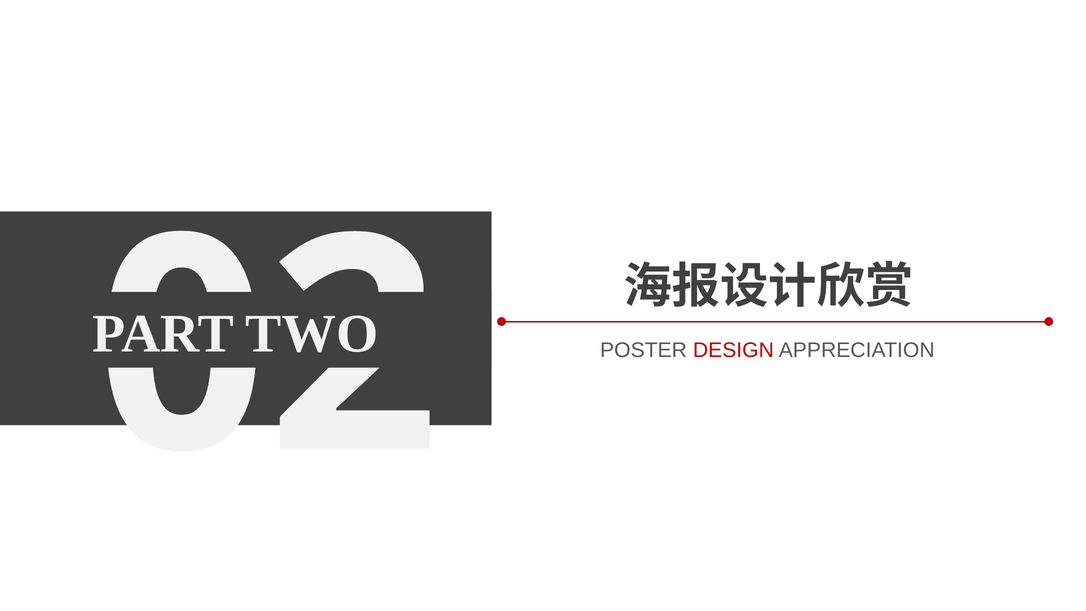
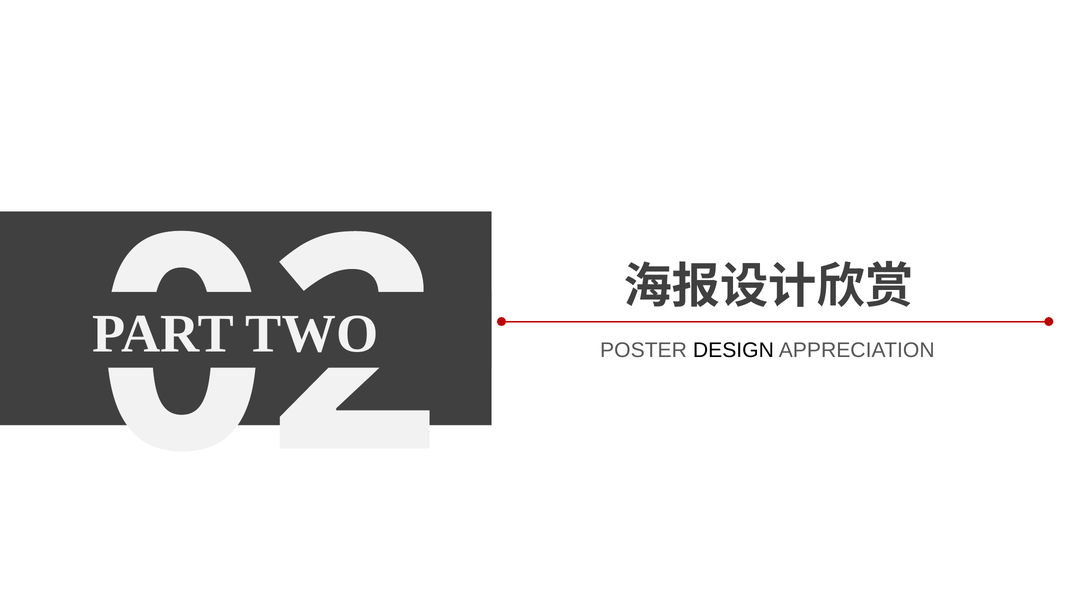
DESIGN colour: red -> black
